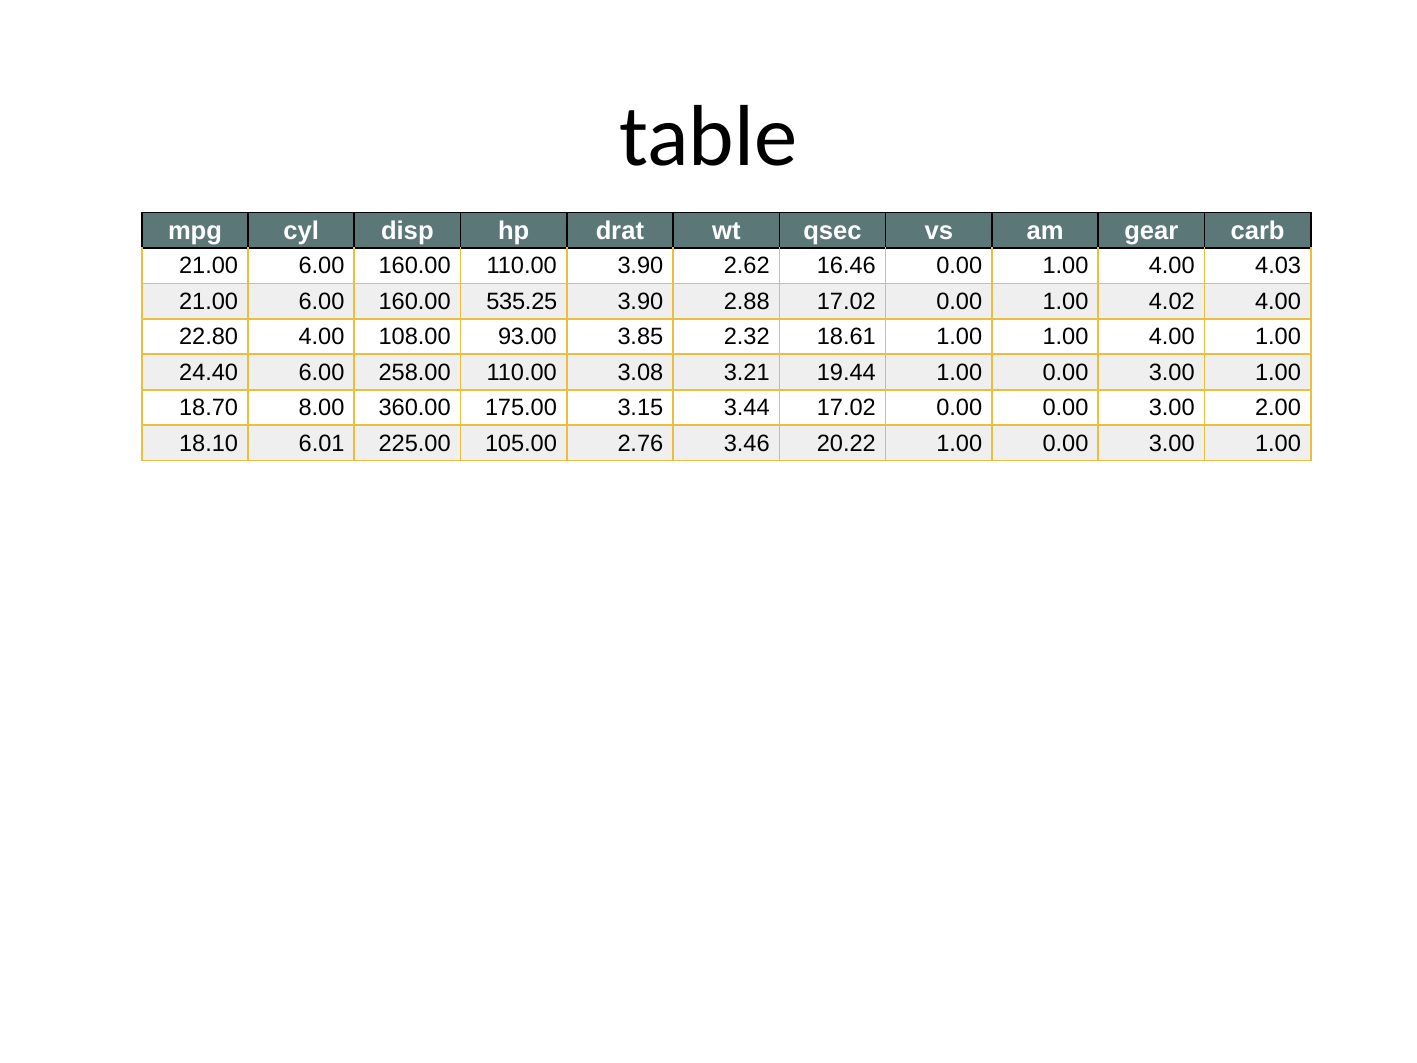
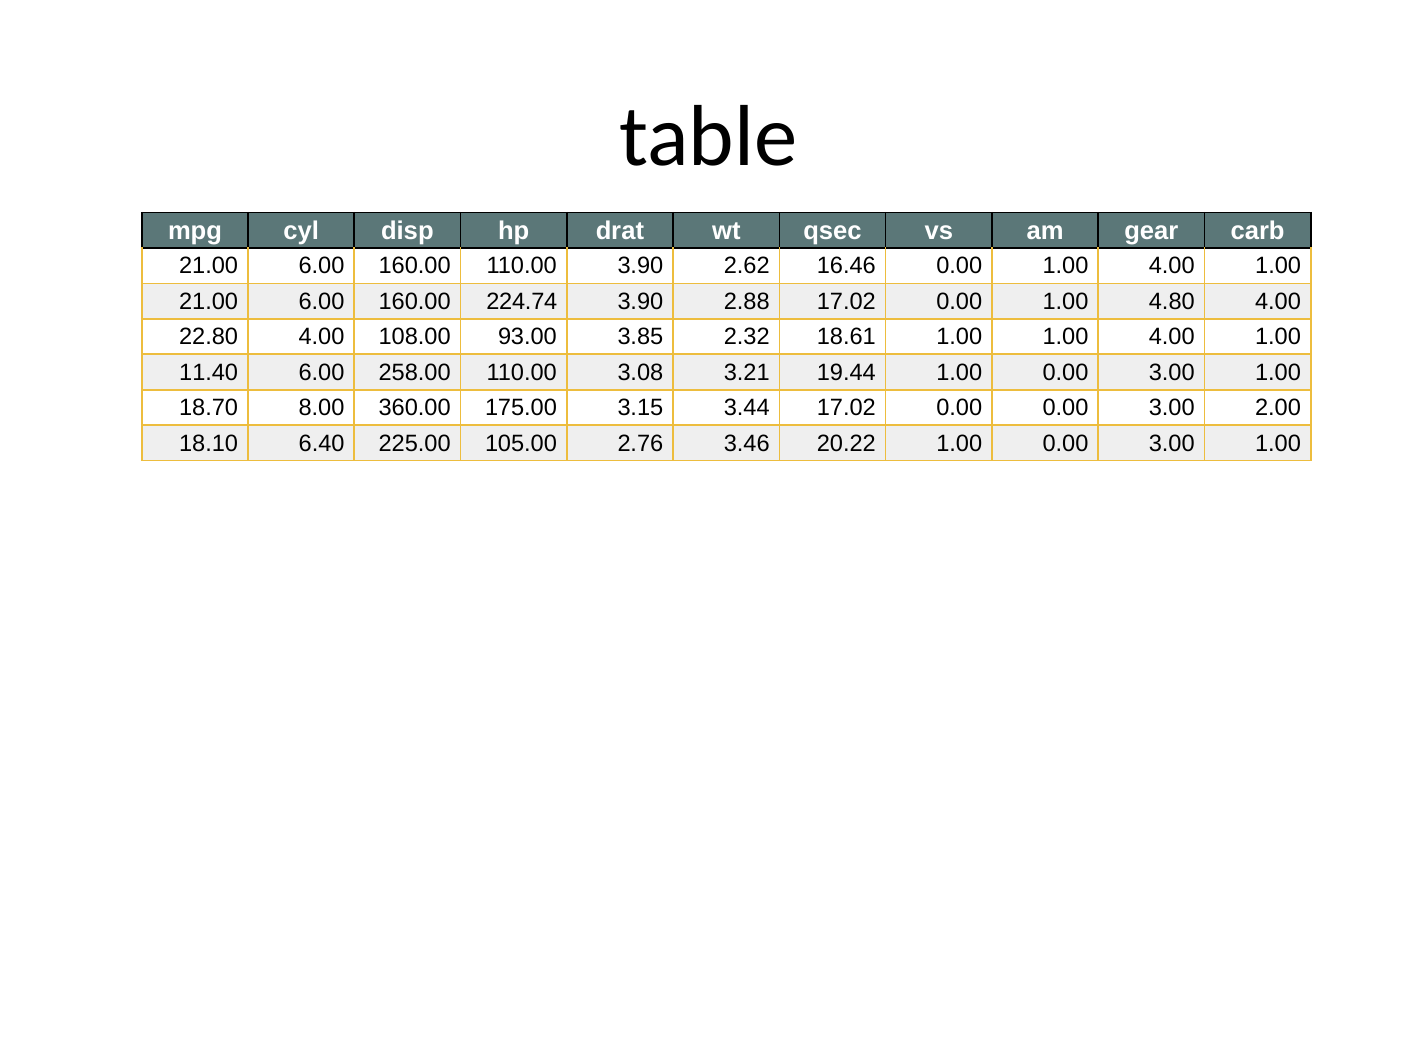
0.00 1.00 4.00 4.03: 4.03 -> 1.00
535.25: 535.25 -> 224.74
4.02: 4.02 -> 4.80
24.40: 24.40 -> 11.40
6.01: 6.01 -> 6.40
